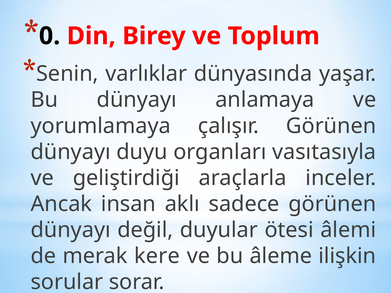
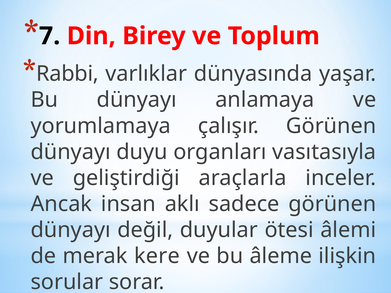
0: 0 -> 7
Senin: Senin -> Rabbi
